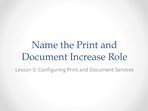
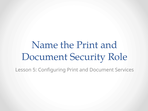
Increase: Increase -> Security
